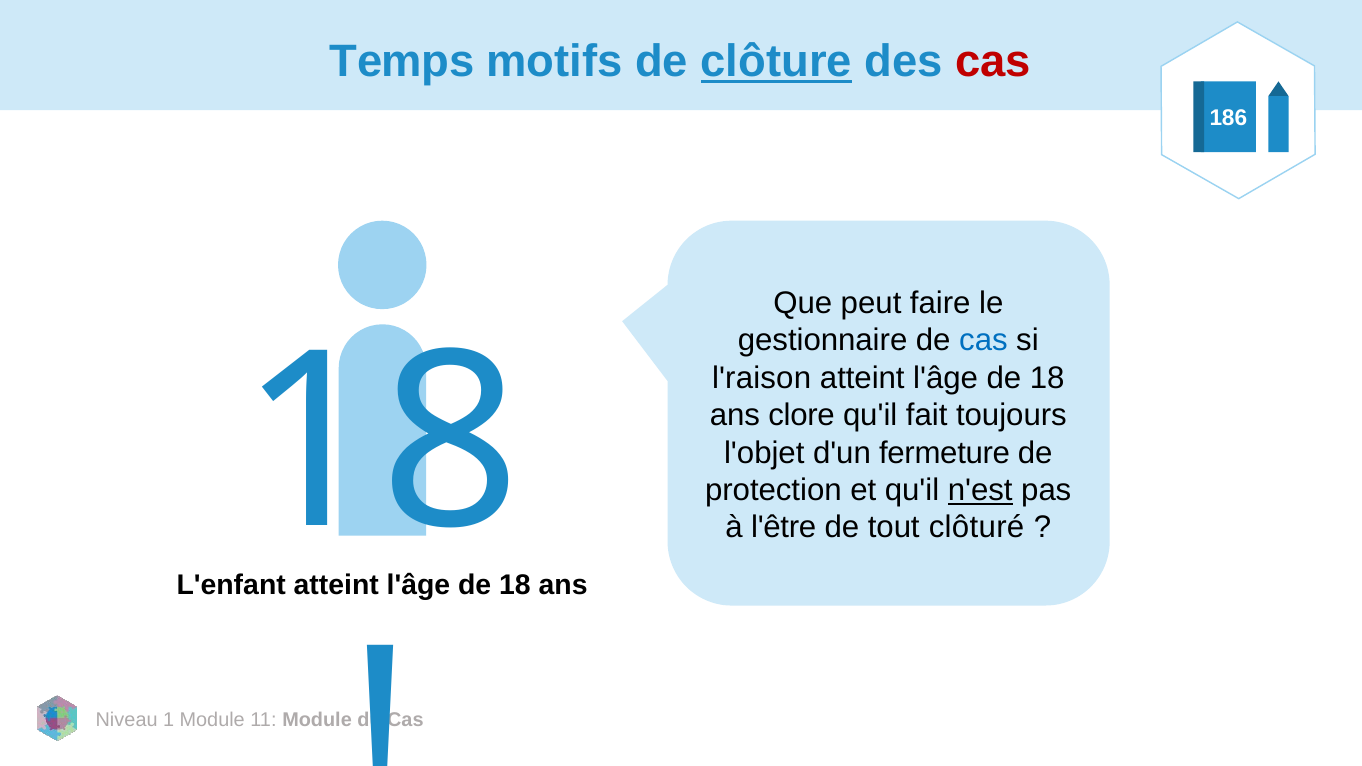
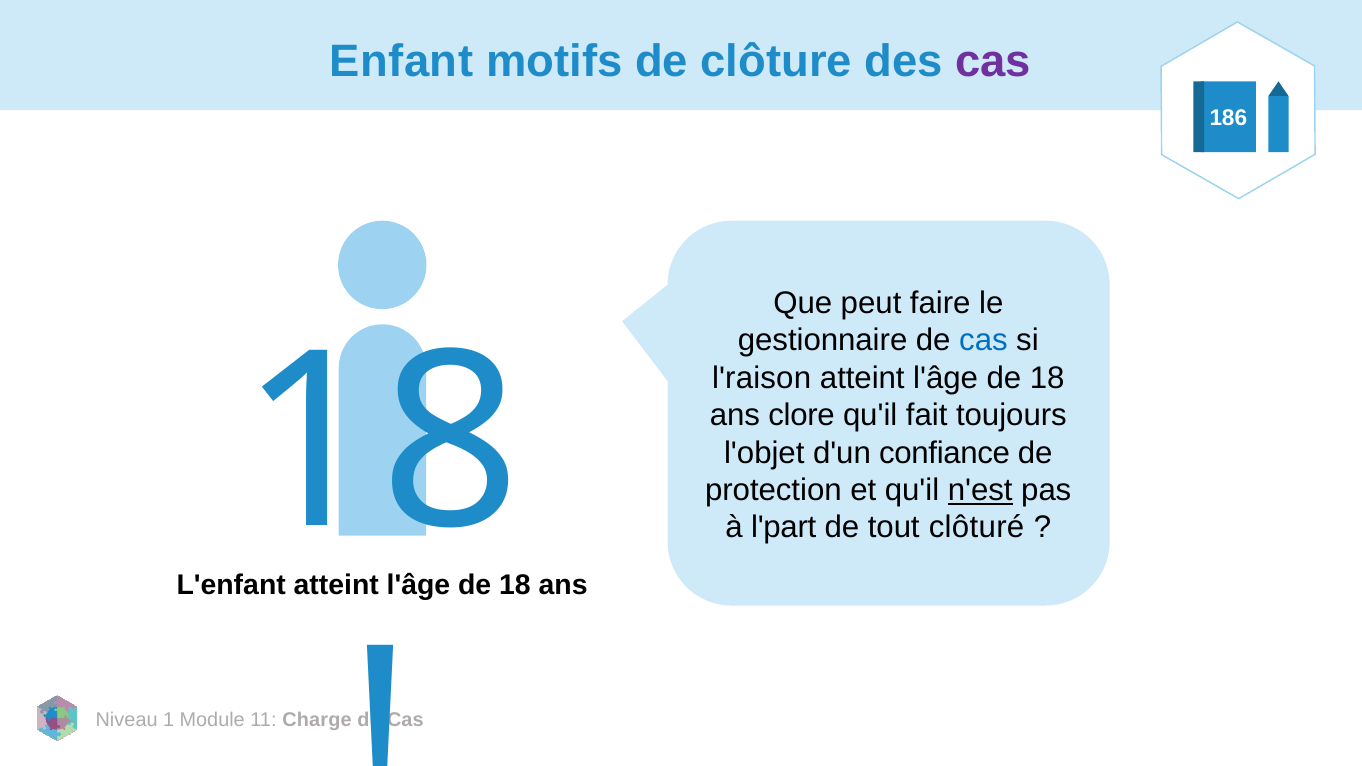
Temps: Temps -> Enfant
clôture underline: present -> none
cas at (993, 62) colour: red -> purple
fermeture: fermeture -> confiance
l'être: l'être -> l'part
Module at (317, 720): Module -> Charge
